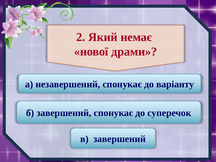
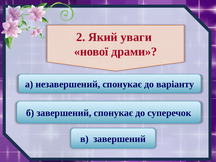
немає: немає -> уваги
